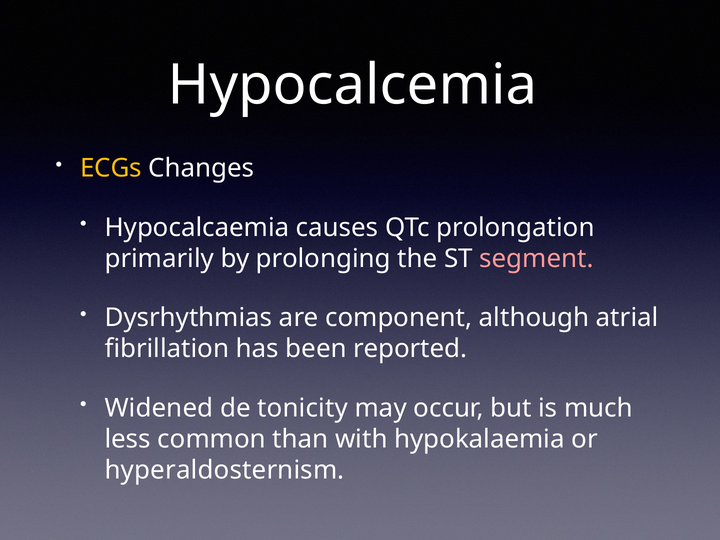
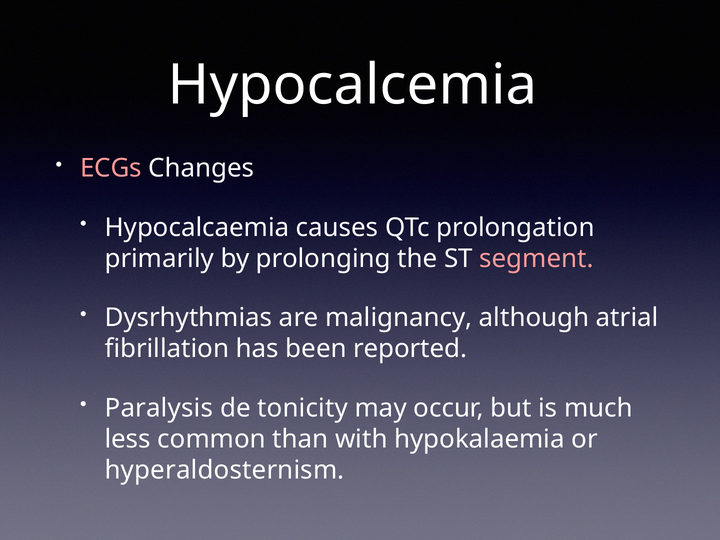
ECGs colour: yellow -> pink
component: component -> malignancy
Widened: Widened -> Paralysis
